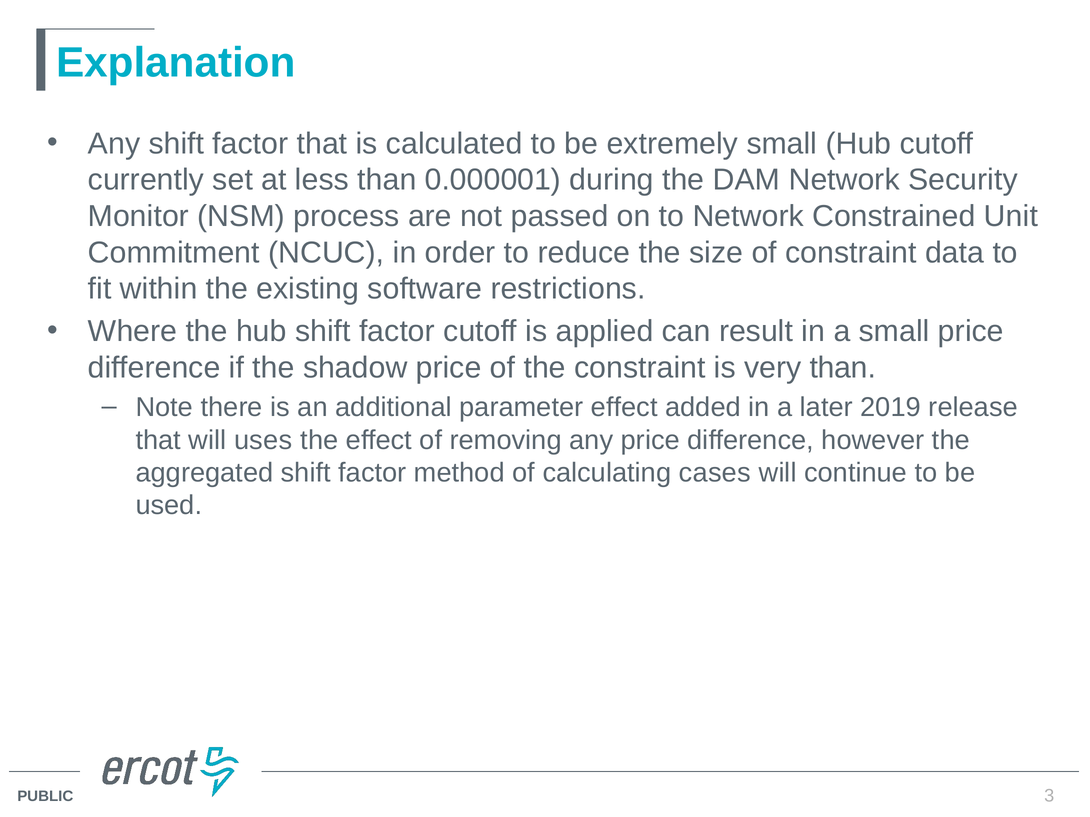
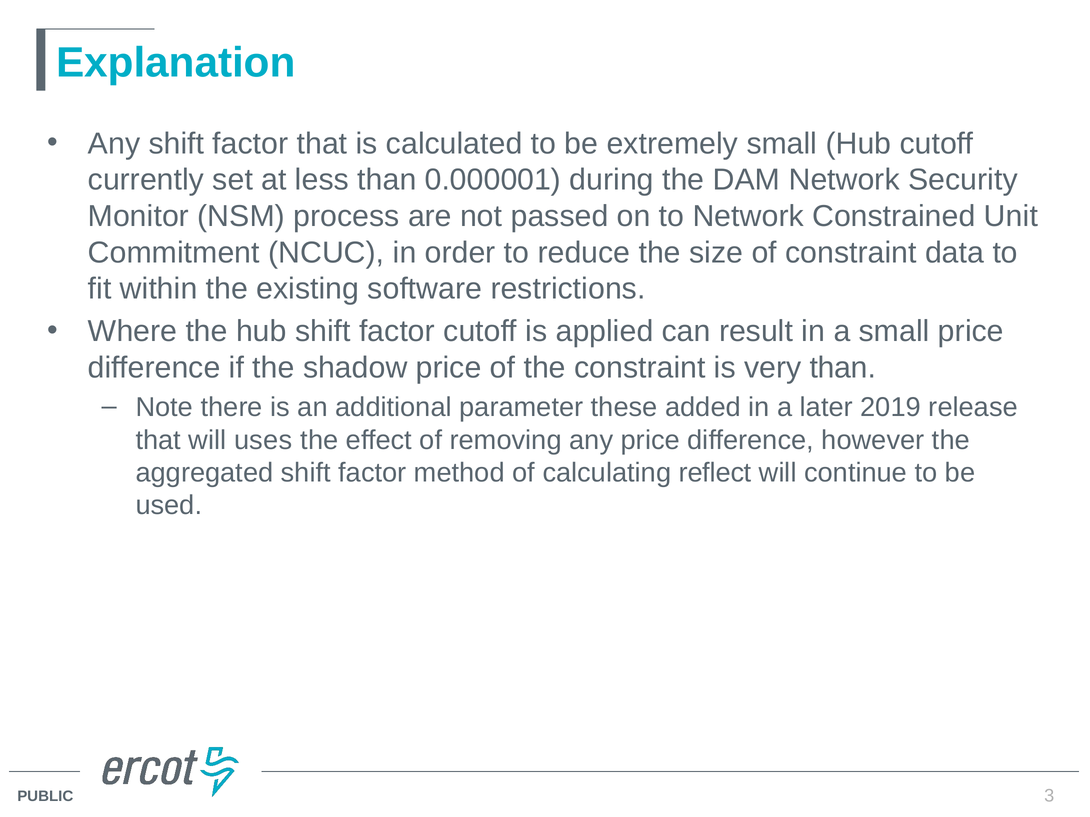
parameter effect: effect -> these
cases: cases -> reflect
